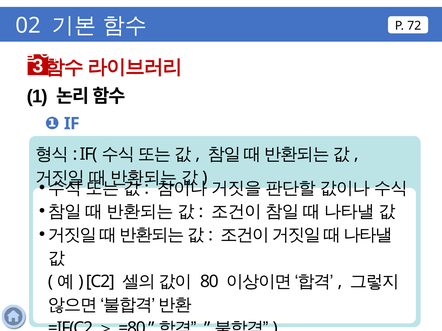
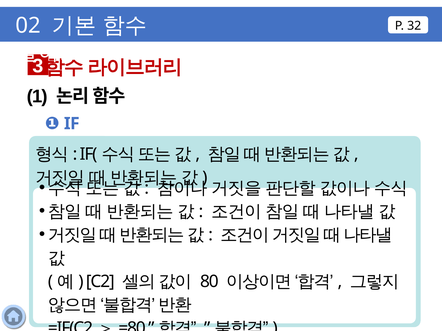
72: 72 -> 32
